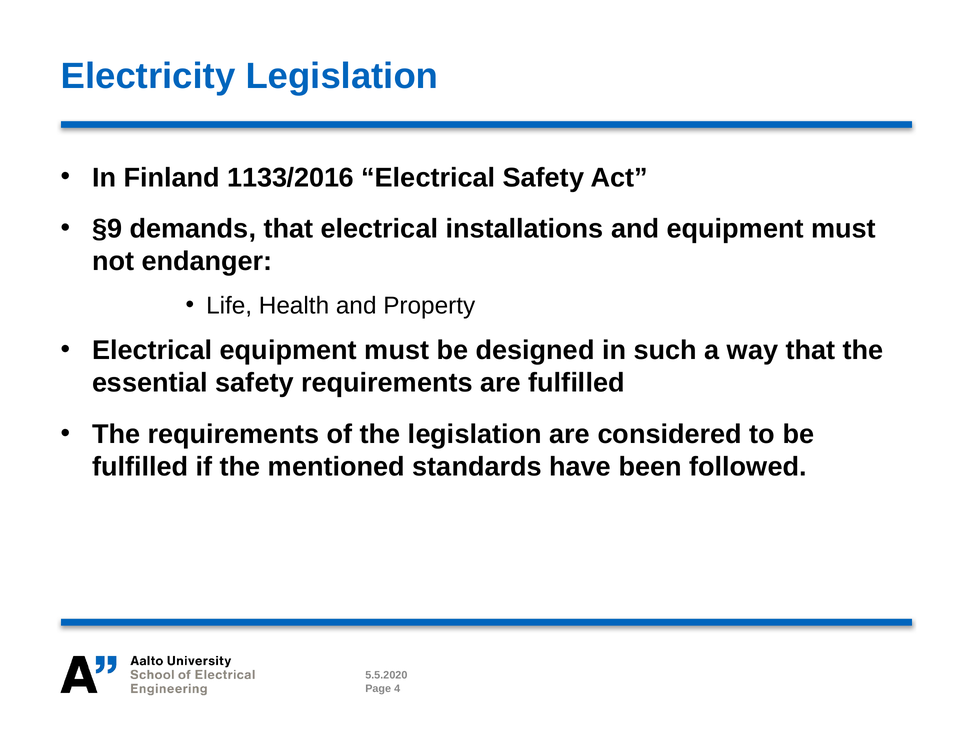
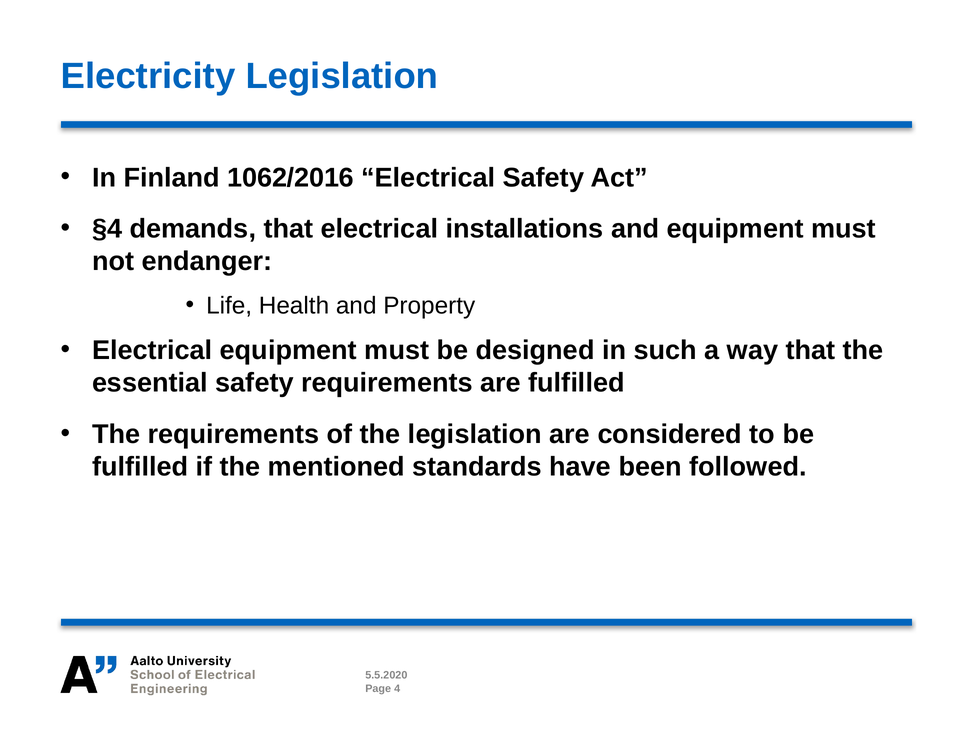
1133/2016: 1133/2016 -> 1062/2016
§9: §9 -> §4
